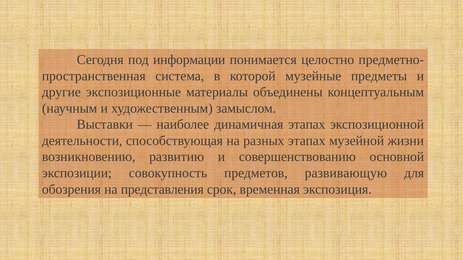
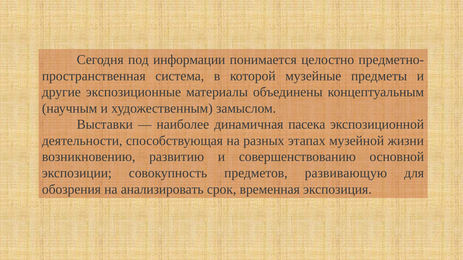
динамичная этапах: этапах -> пасека
представления: представления -> анализировать
